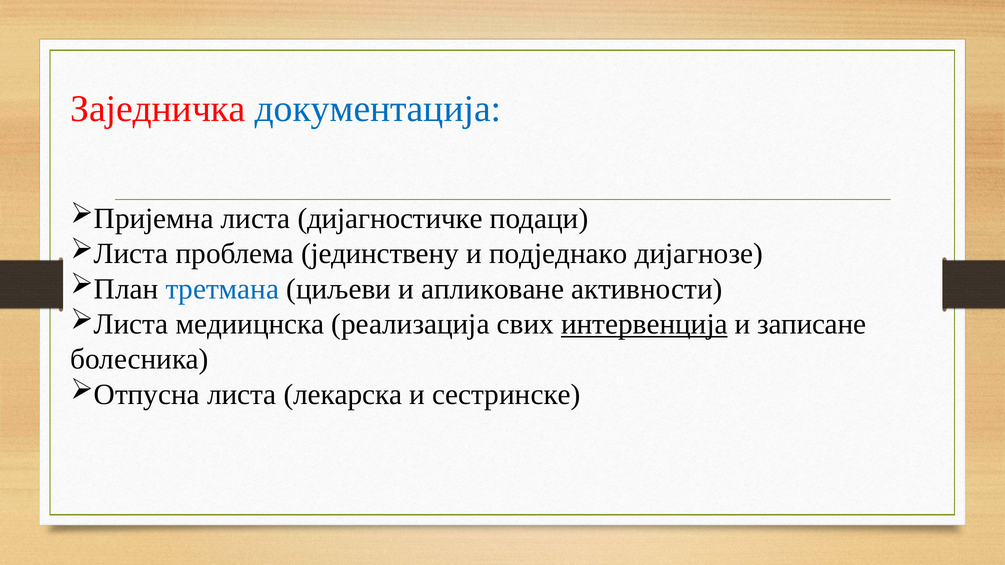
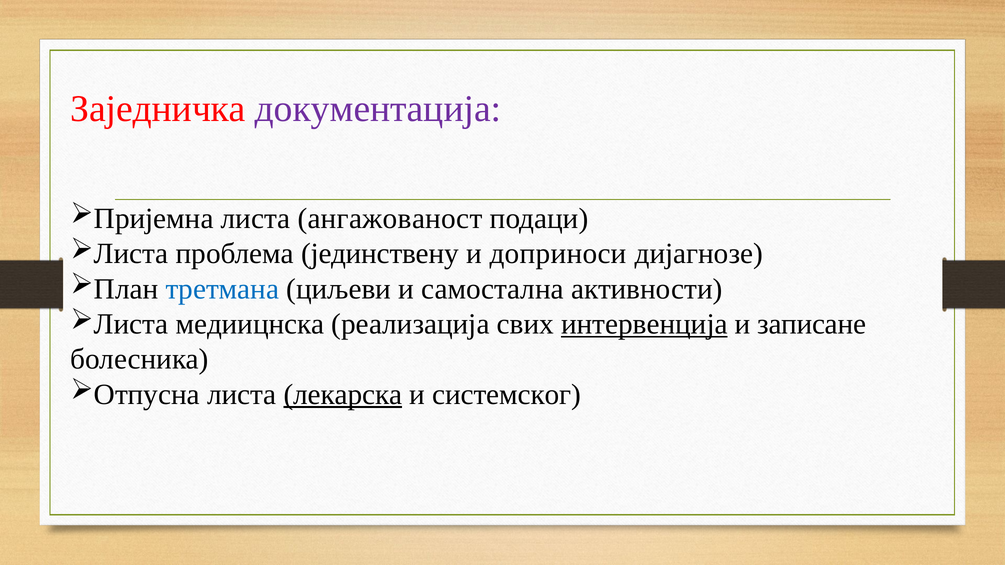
документација colour: blue -> purple
дијагностичке: дијагностичке -> ангажованост
подједнако: подједнако -> доприноси
апликоване: апликоване -> самостална
лекарска underline: none -> present
сестринске: сестринске -> системског
